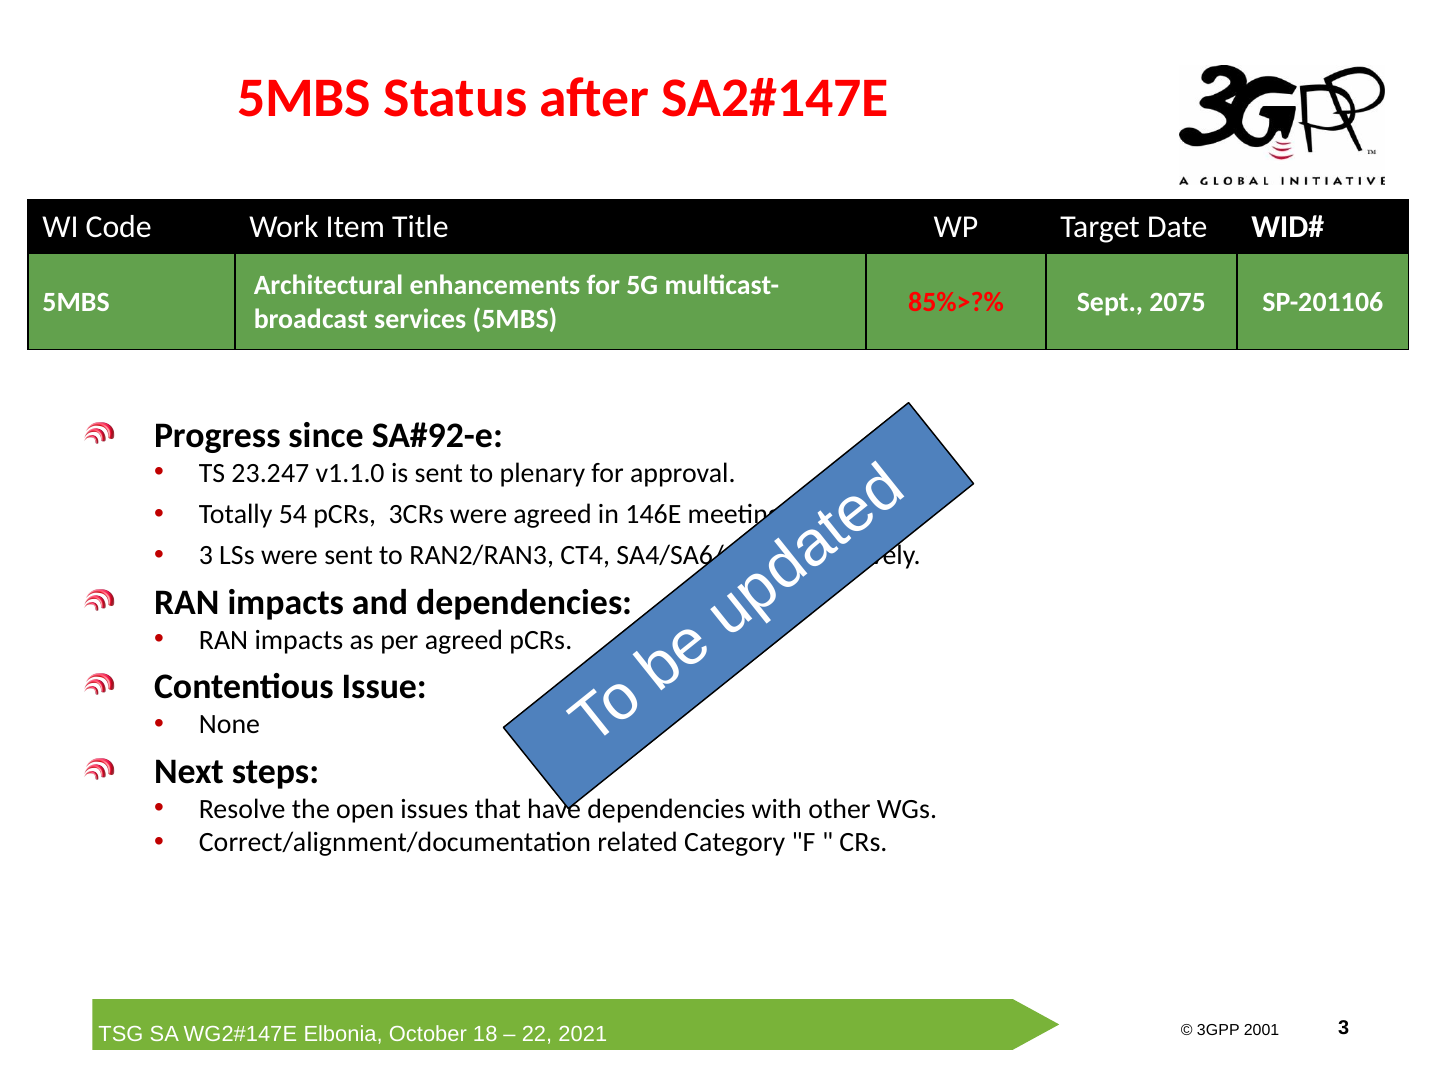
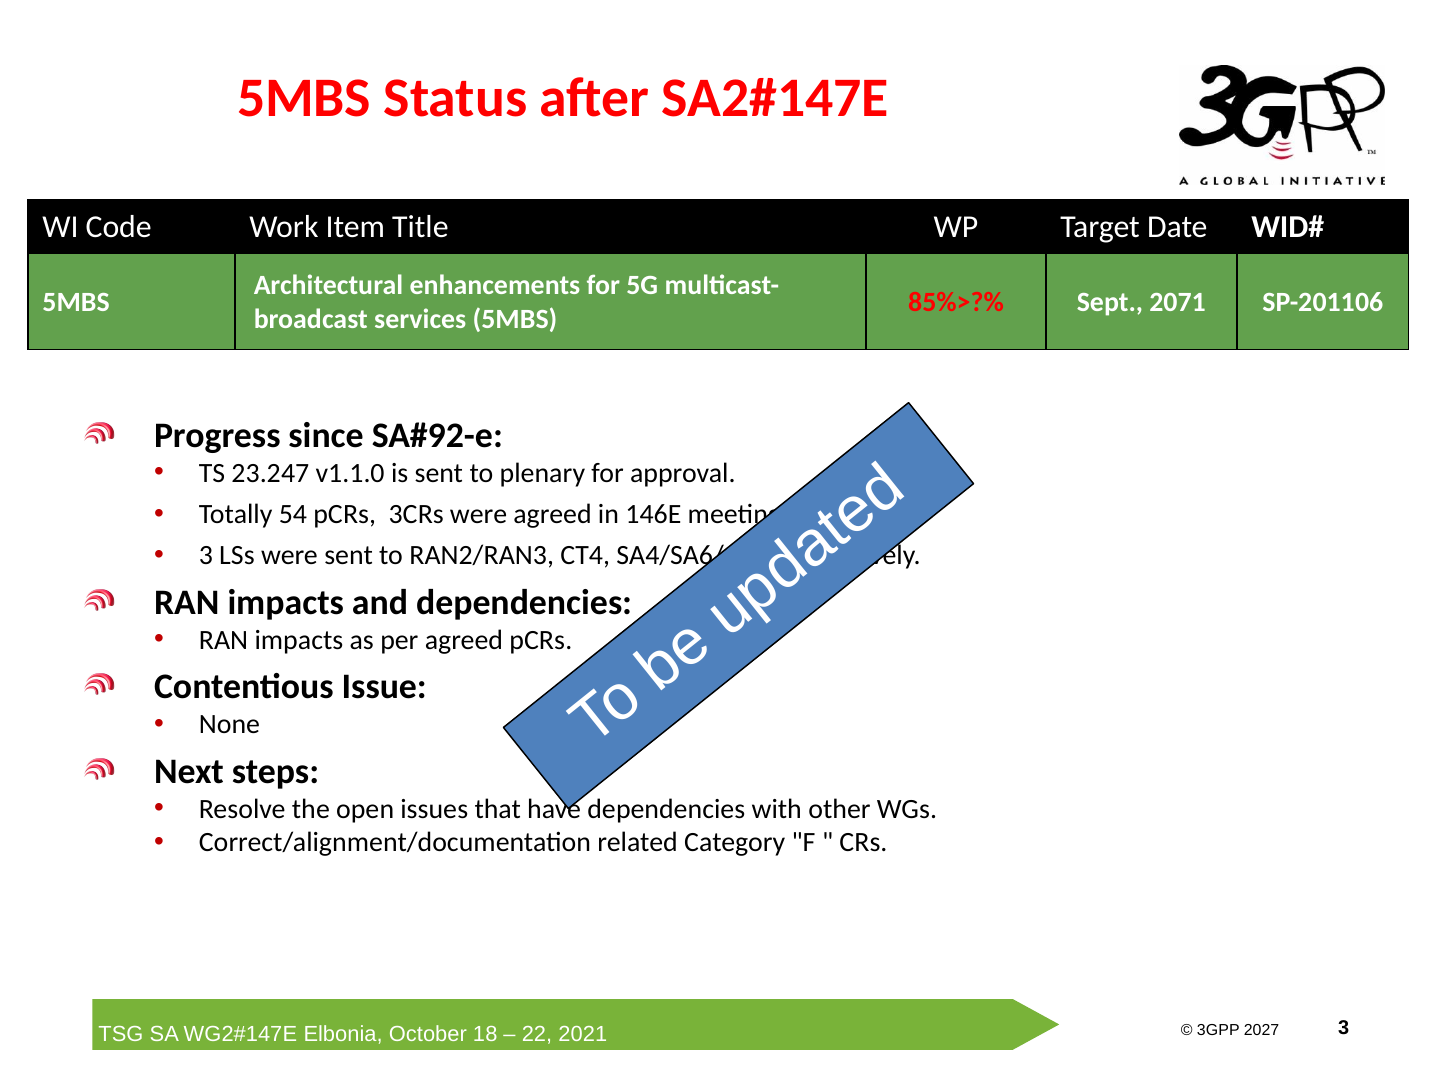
2075: 2075 -> 2071
2001: 2001 -> 2027
